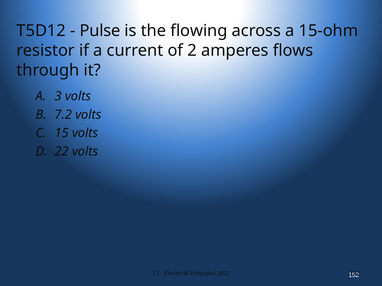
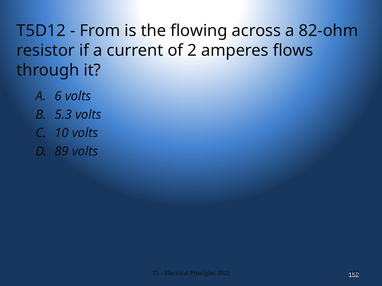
Pulse: Pulse -> From
15-ohm: 15-ohm -> 82-ohm
3: 3 -> 6
7.2: 7.2 -> 5.3
15: 15 -> 10
22: 22 -> 89
